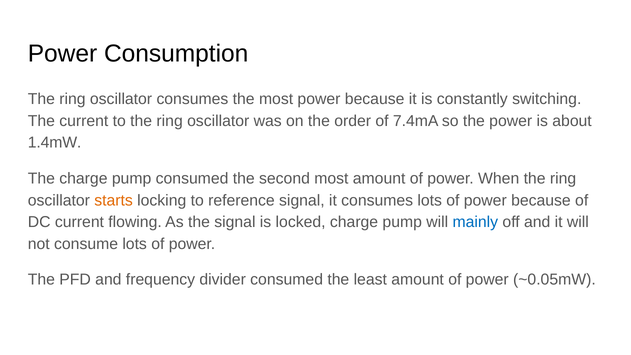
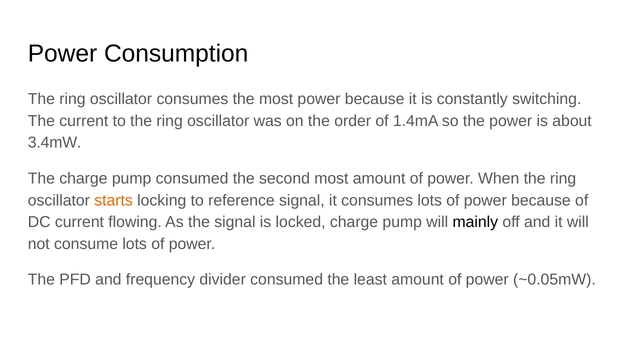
7.4mA: 7.4mA -> 1.4mA
1.4mW: 1.4mW -> 3.4mW
mainly colour: blue -> black
